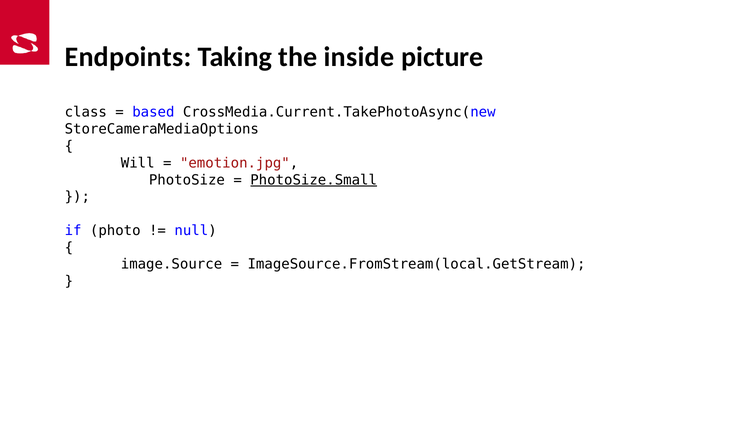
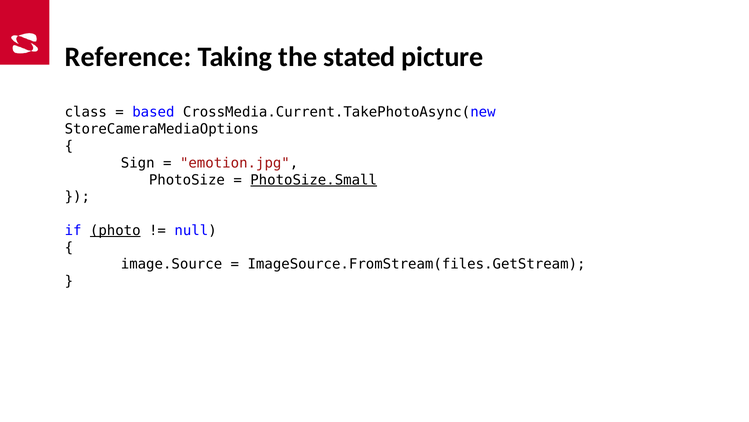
Endpoints: Endpoints -> Reference
inside: inside -> stated
Will: Will -> Sign
photo underline: none -> present
ImageSource.FromStream(local.GetStream: ImageSource.FromStream(local.GetStream -> ImageSource.FromStream(files.GetStream
